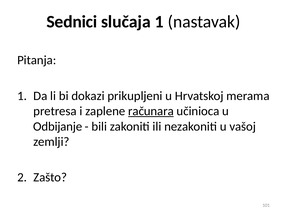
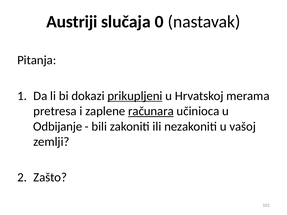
Sednici: Sednici -> Austriji
slučaja 1: 1 -> 0
prikupljeni underline: none -> present
